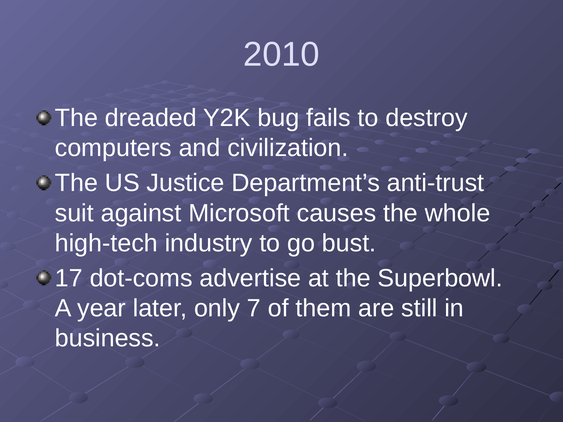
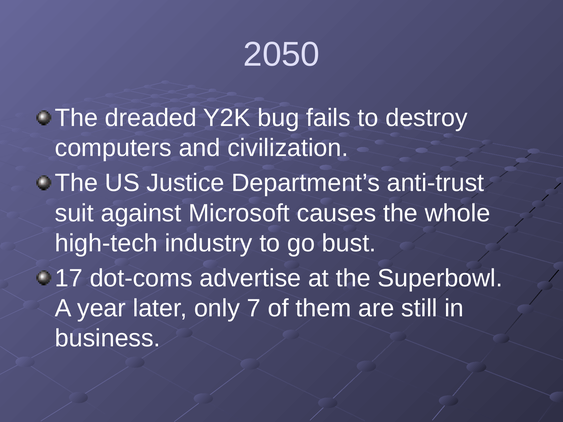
2010: 2010 -> 2050
